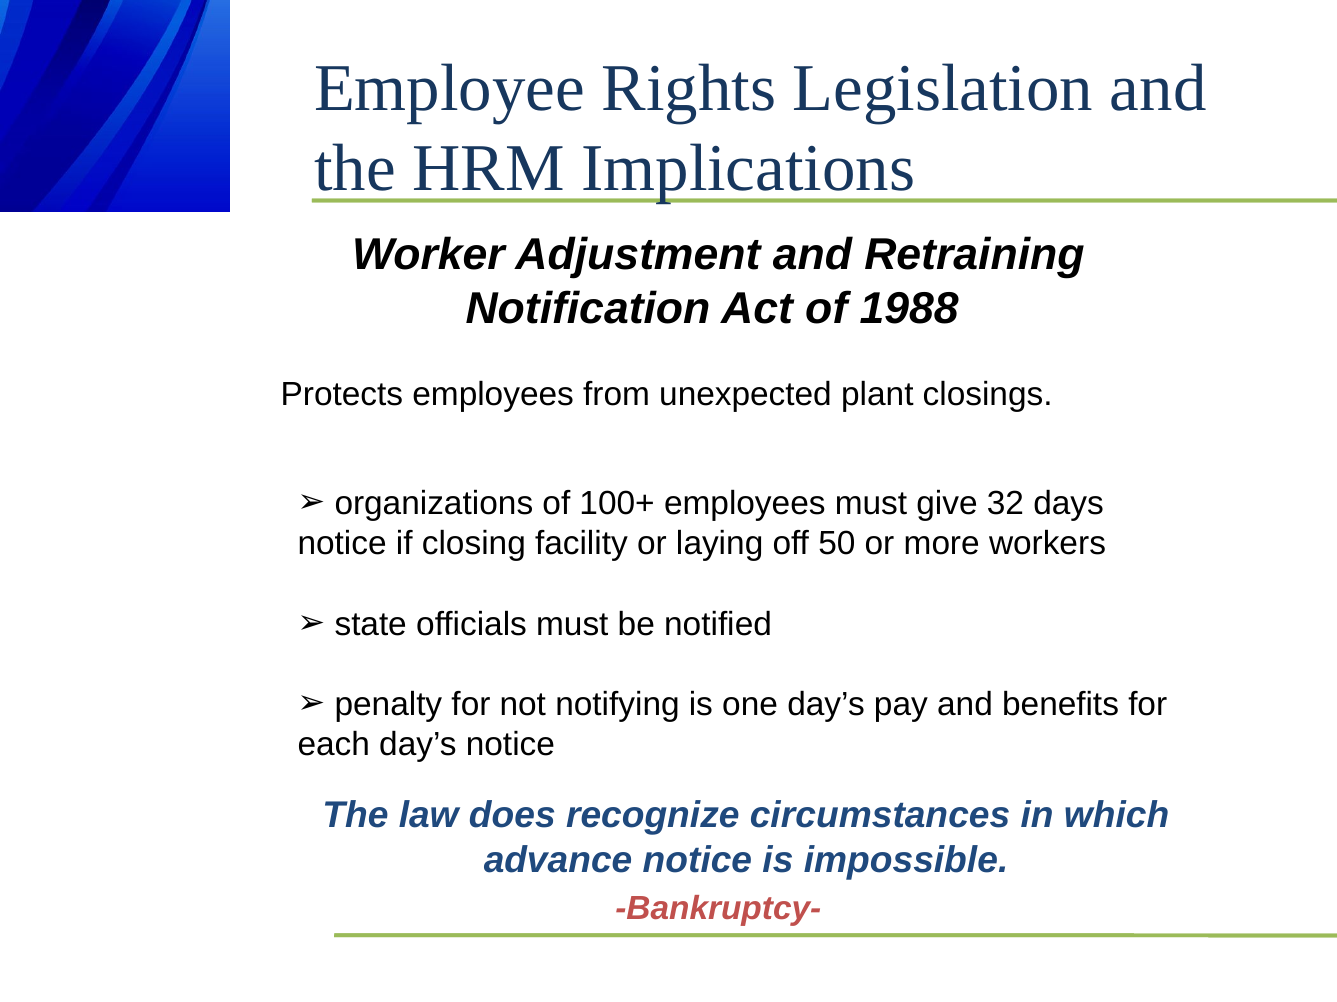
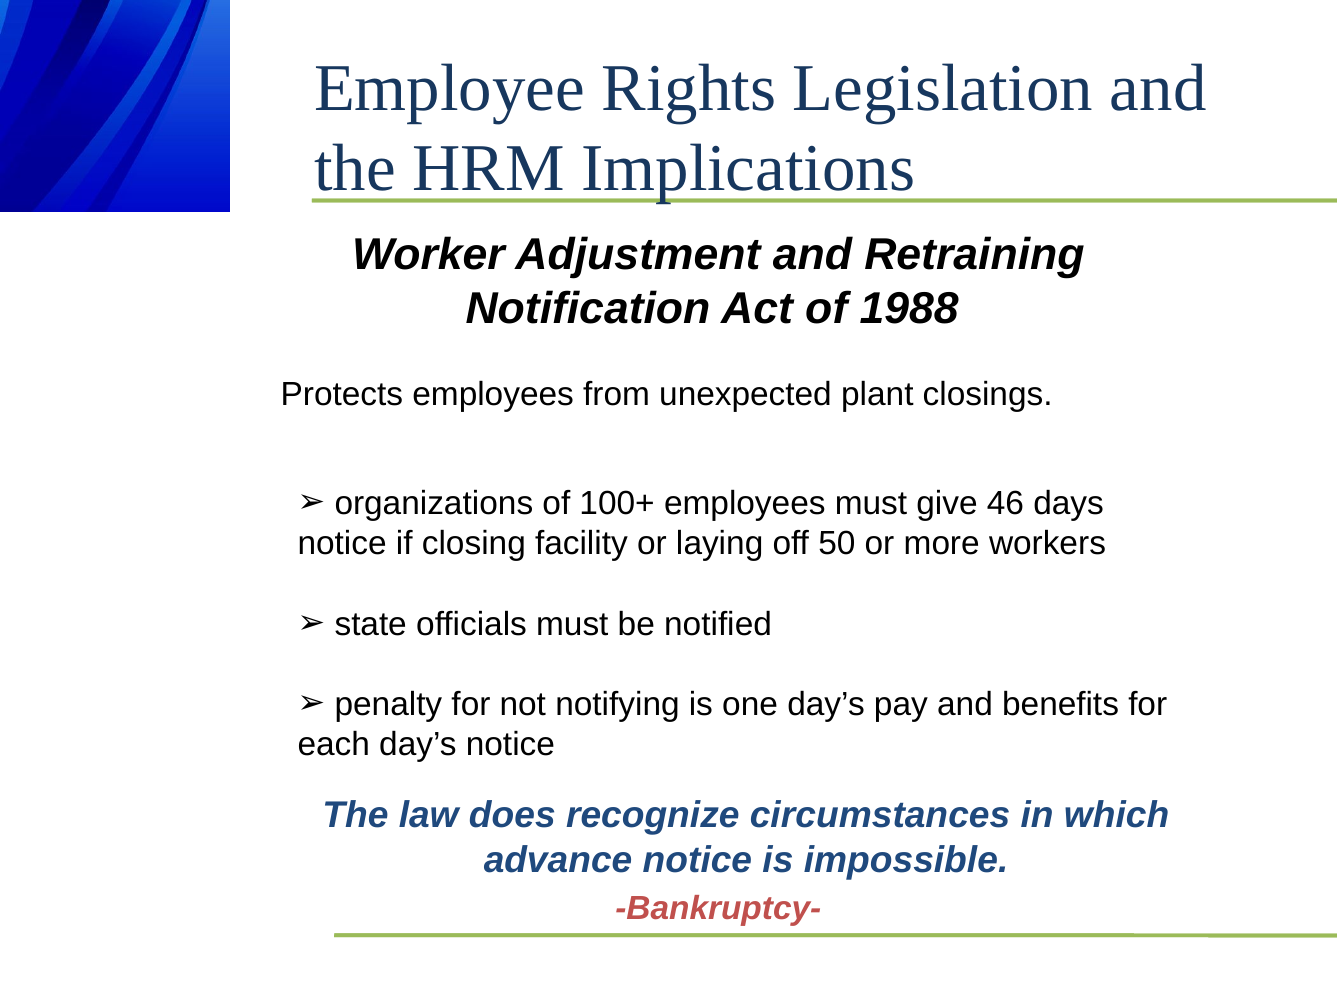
32: 32 -> 46
